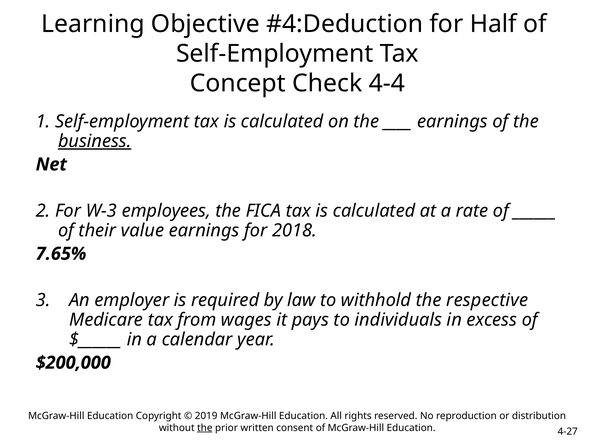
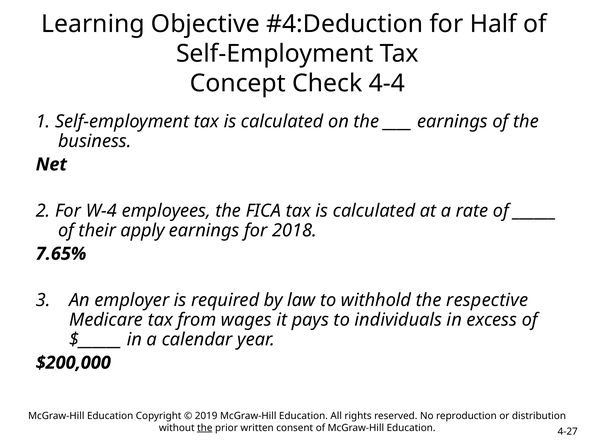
business underline: present -> none
W-3: W-3 -> W-4
value: value -> apply
